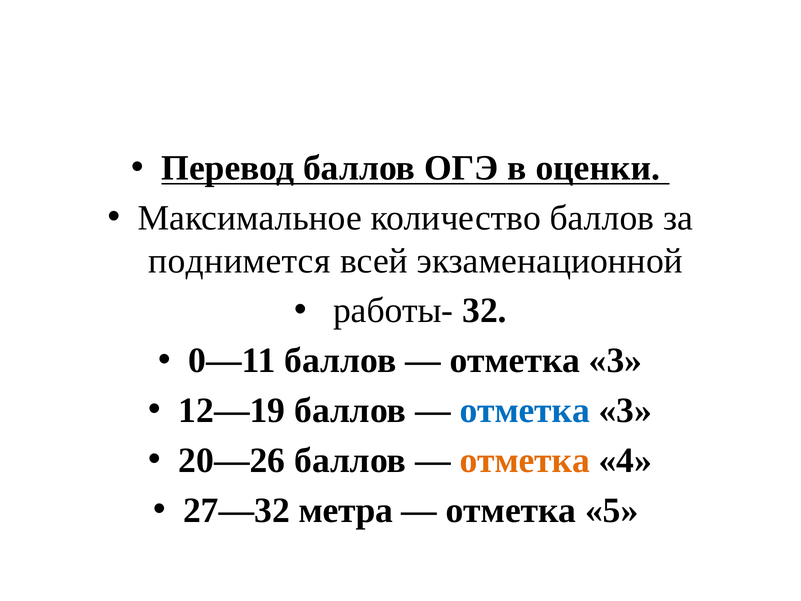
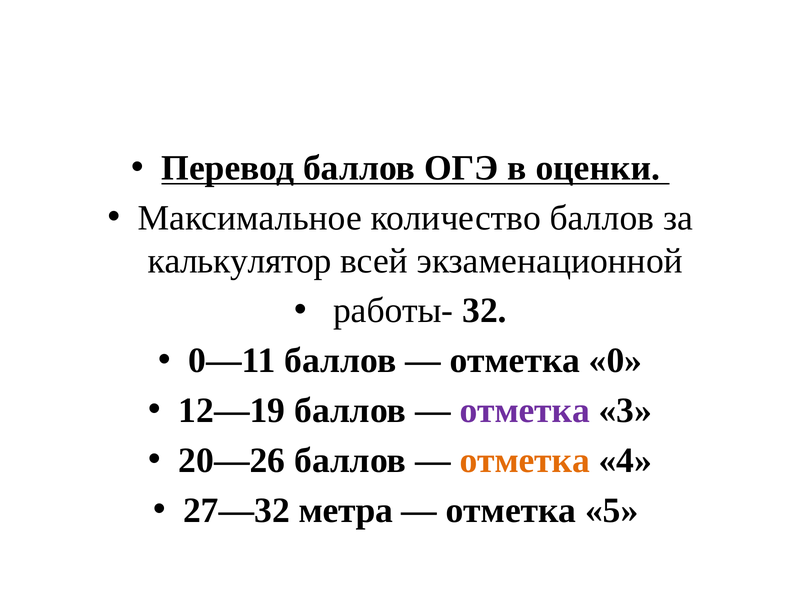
поднимется: поднимется -> калькулятор
3 at (616, 360): 3 -> 0
отметка at (525, 410) colour: blue -> purple
